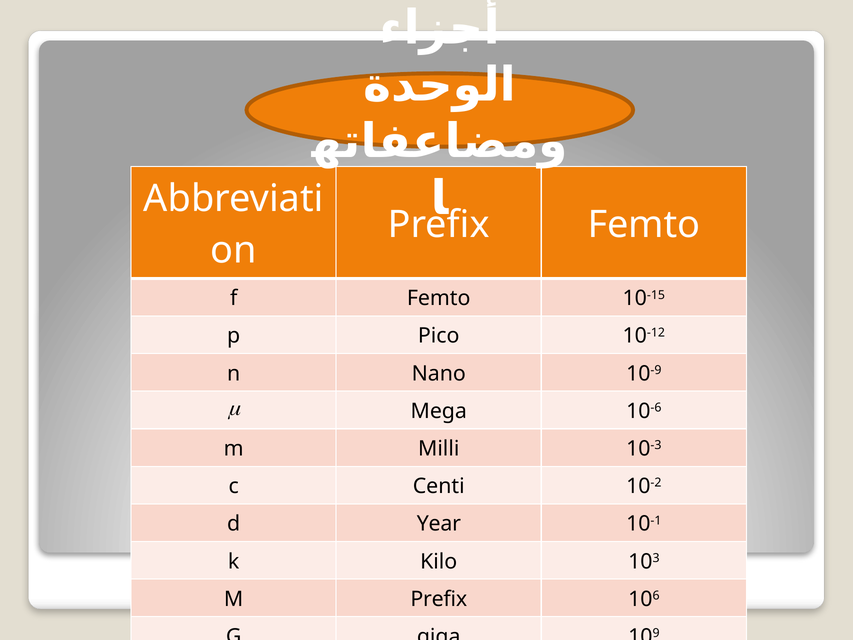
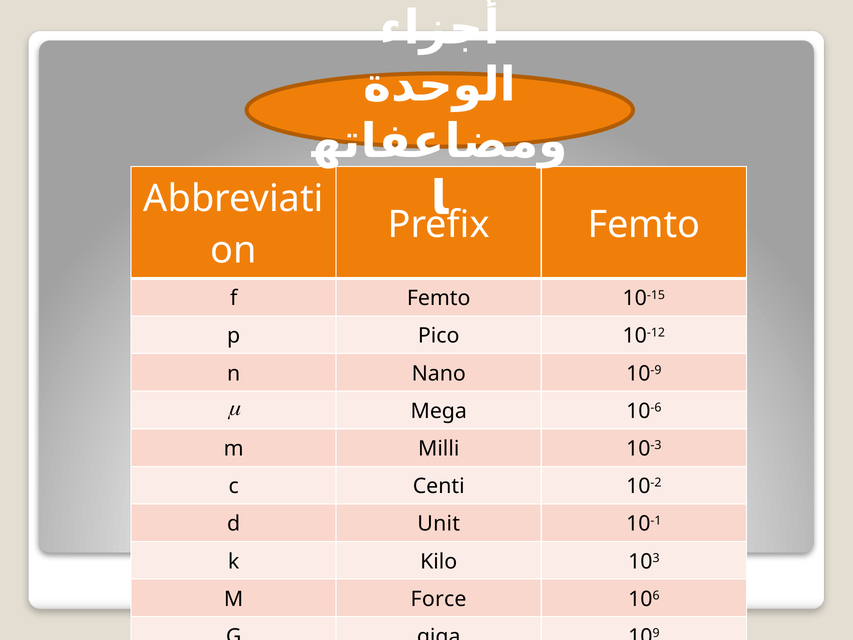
Year: Year -> Unit
M Prefix: Prefix -> Force
